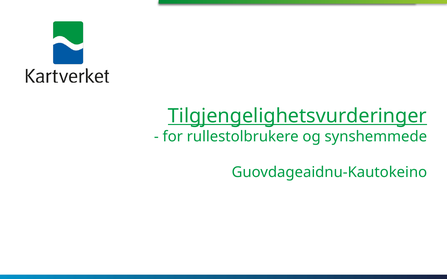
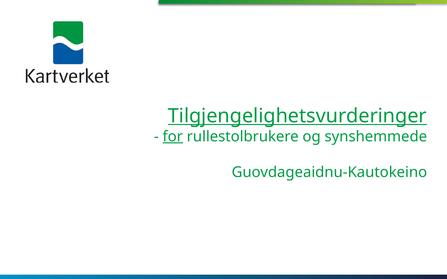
for underline: none -> present
